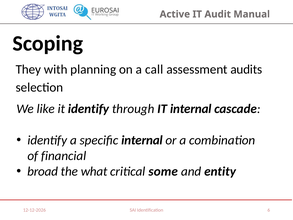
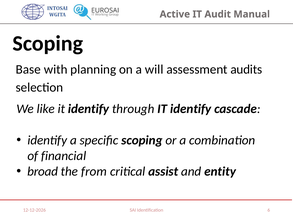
They: They -> Base
call: call -> will
through IT internal: internal -> identify
specific internal: internal -> scoping
what: what -> from
some: some -> assist
